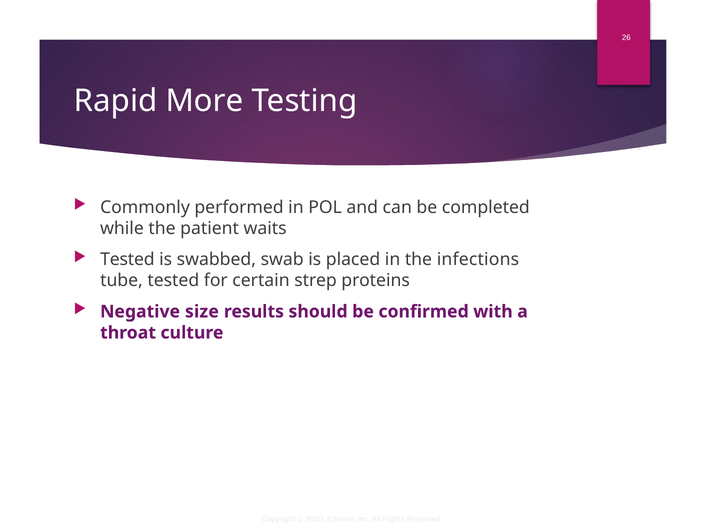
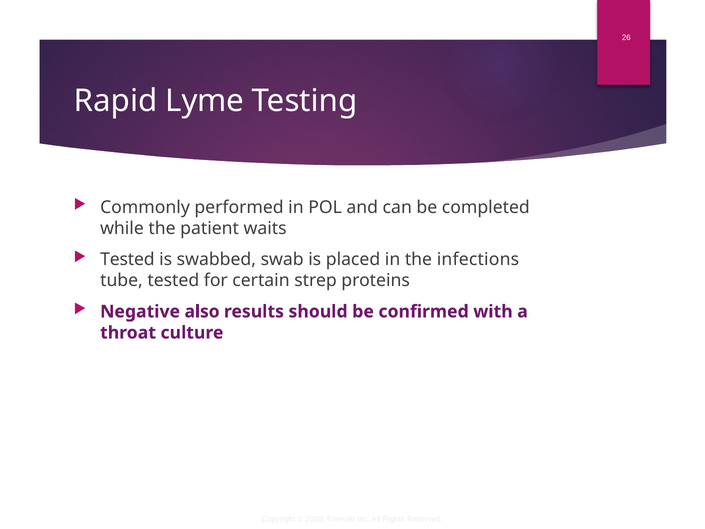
More: More -> Lyme
size: size -> also
